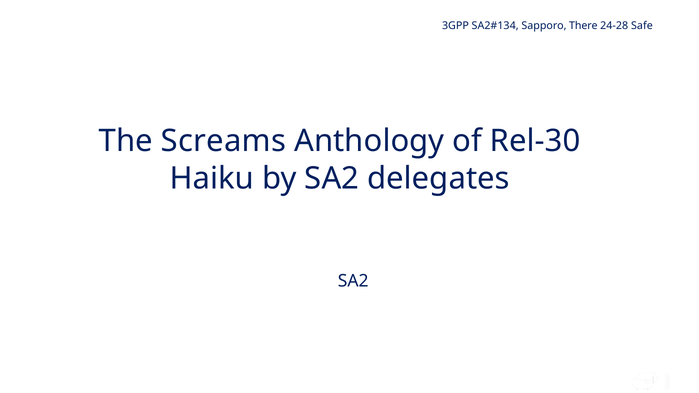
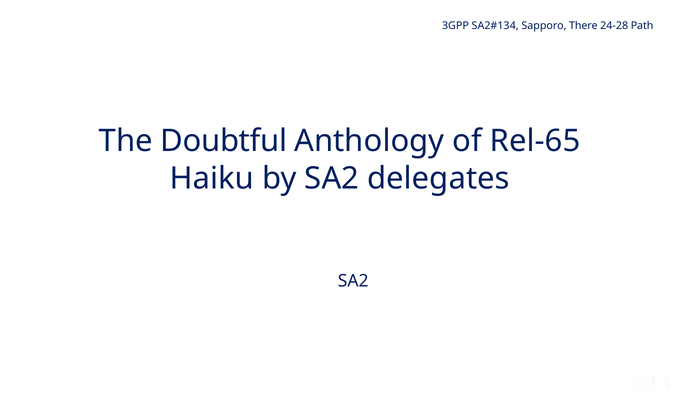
Safe: Safe -> Path
Screams: Screams -> Doubtful
Rel-30: Rel-30 -> Rel-65
